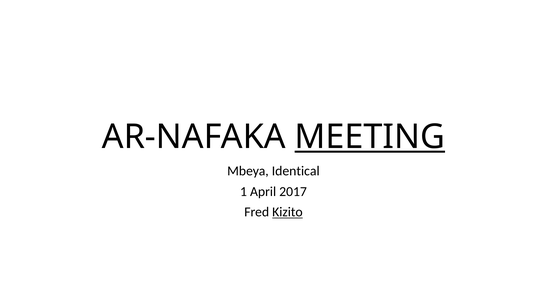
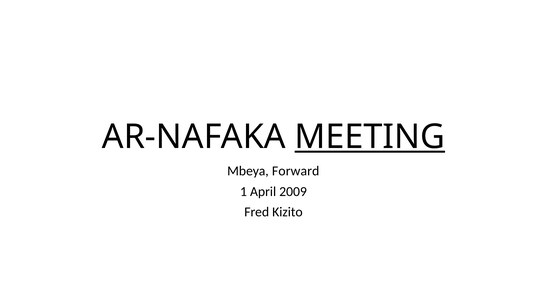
Identical: Identical -> Forward
2017: 2017 -> 2009
Kizito underline: present -> none
